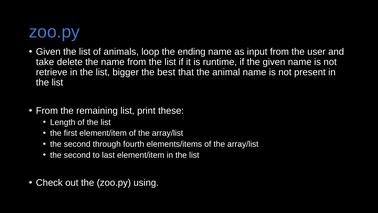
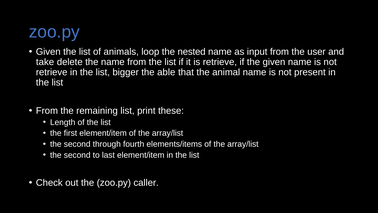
ending: ending -> nested
is runtime: runtime -> retrieve
best: best -> able
using: using -> caller
